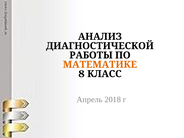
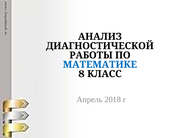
МАТЕМАТИКЕ colour: orange -> blue
